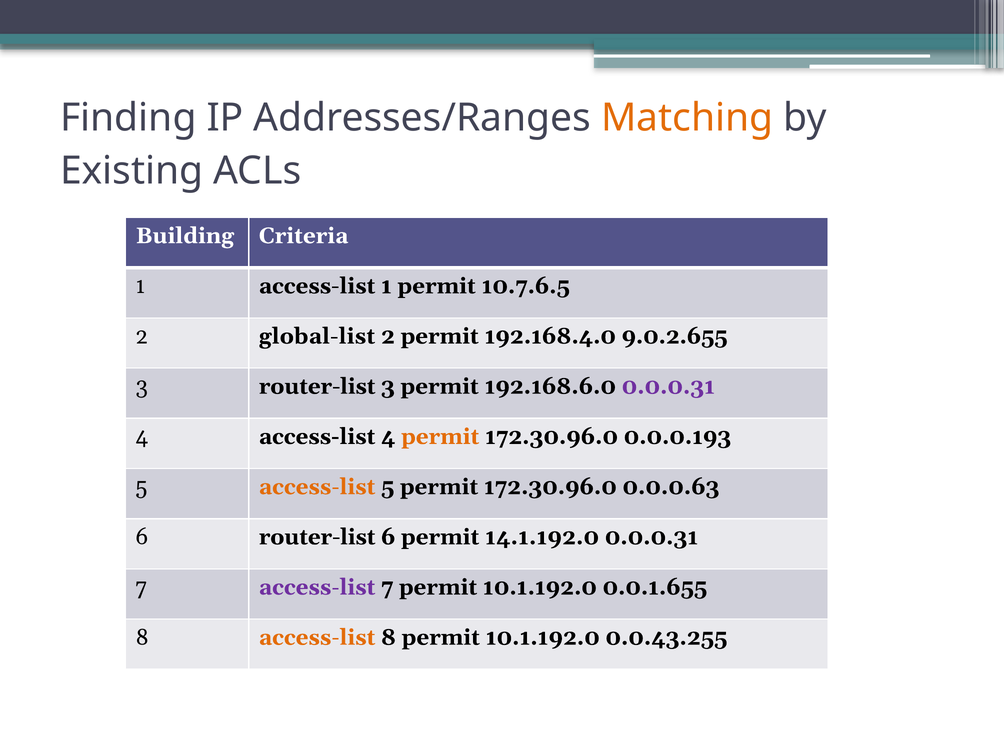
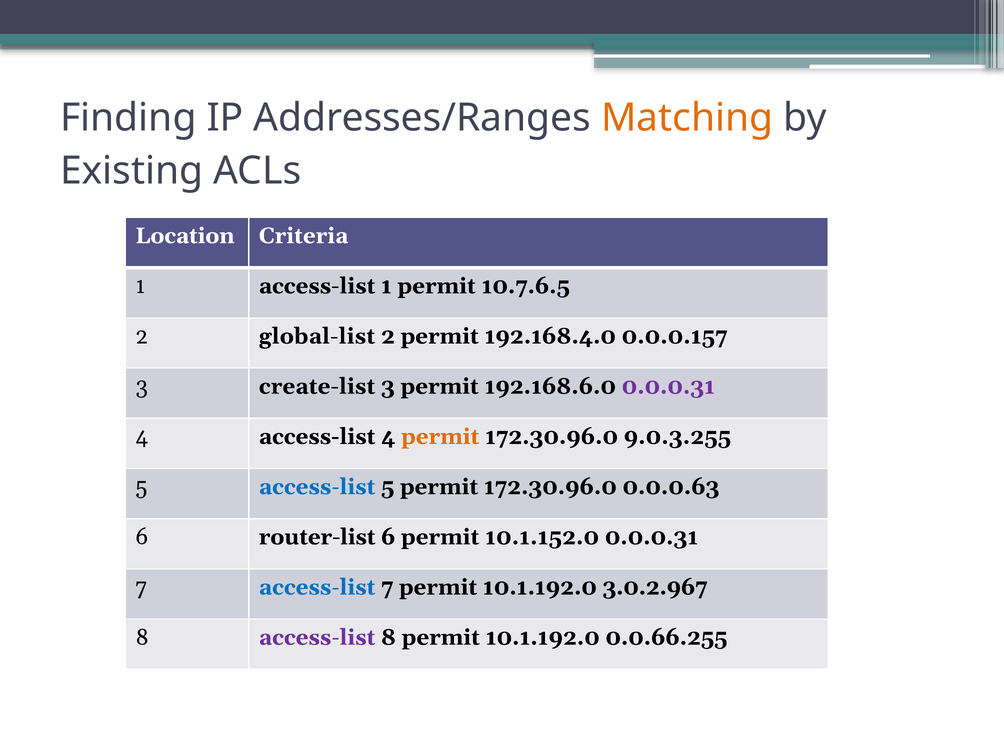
Building: Building -> Location
9.0.2.655: 9.0.2.655 -> 0.0.0.157
3 router-list: router-list -> create-list
0.0.0.193: 0.0.0.193 -> 9.0.3.255
access-list at (317, 487) colour: orange -> blue
14.1.192.0: 14.1.192.0 -> 10.1.152.0
access-list at (317, 587) colour: purple -> blue
0.0.1.655: 0.0.1.655 -> 3.0.2.967
access-list at (317, 637) colour: orange -> purple
0.0.43.255: 0.0.43.255 -> 0.0.66.255
